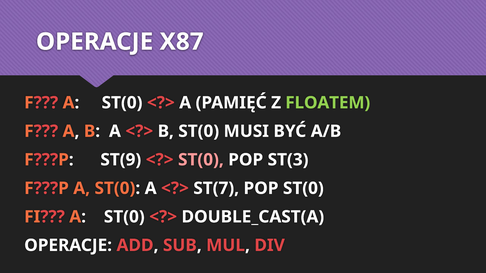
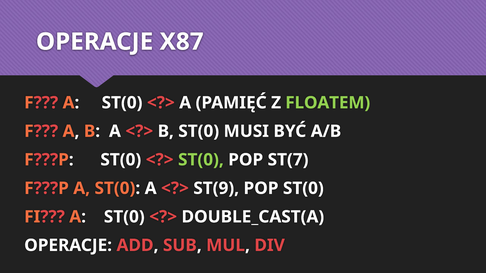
F???P ST(9: ST(9 -> ST(0
ST(0 at (201, 160) colour: pink -> light green
ST(3: ST(3 -> ST(7
ST(7: ST(7 -> ST(9
